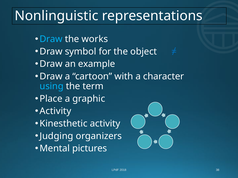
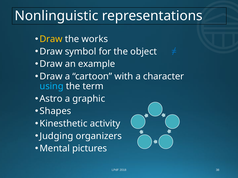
Draw at (51, 39) colour: light blue -> yellow
Place: Place -> Astro
Activity at (55, 111): Activity -> Shapes
